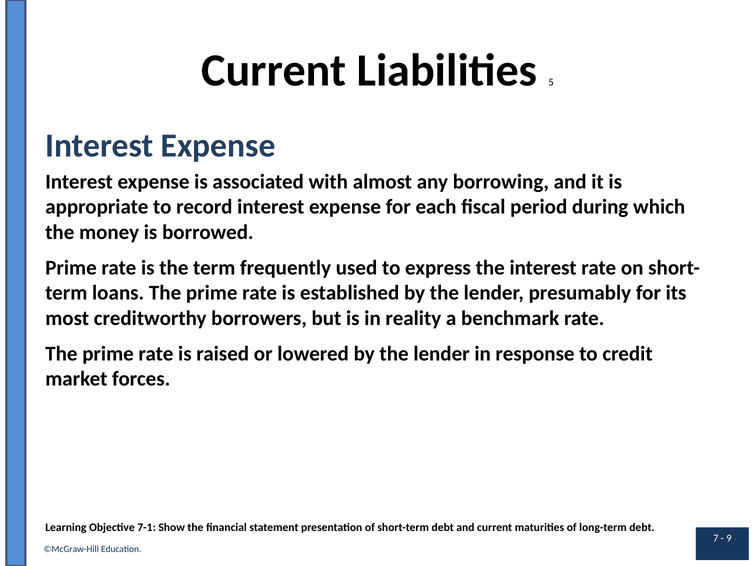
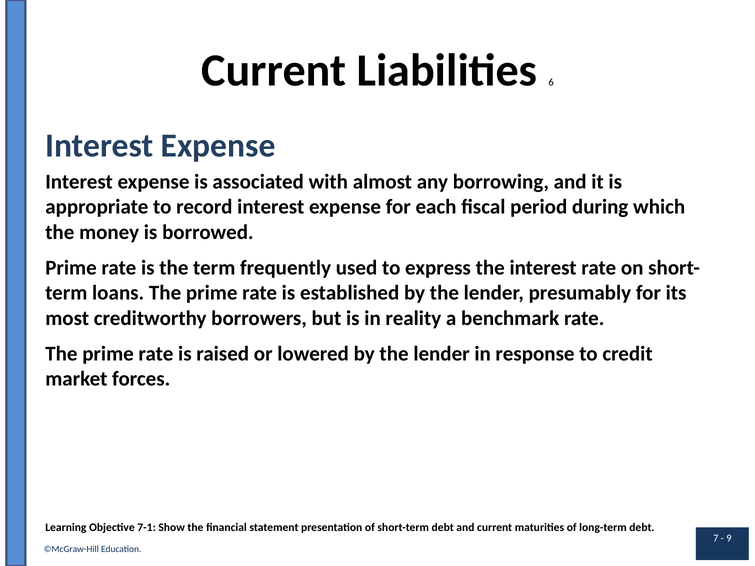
5: 5 -> 6
